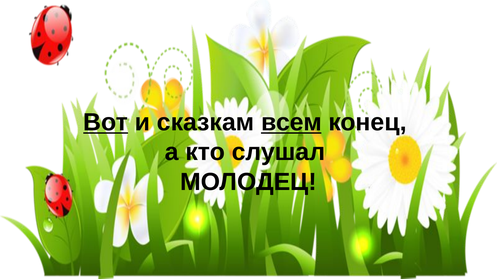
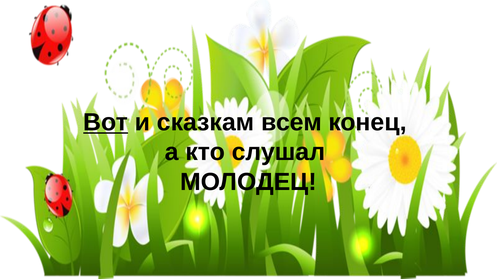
всем underline: present -> none
